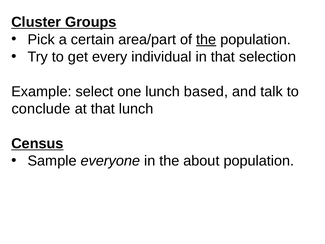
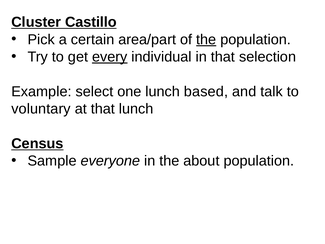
Groups: Groups -> Castillo
every underline: none -> present
conclude: conclude -> voluntary
